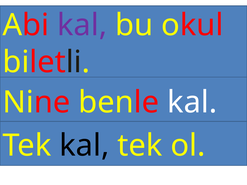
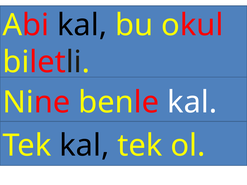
kal at (82, 25) colour: purple -> black
